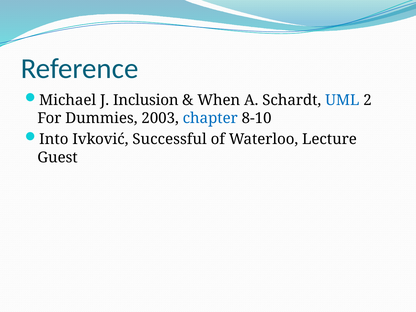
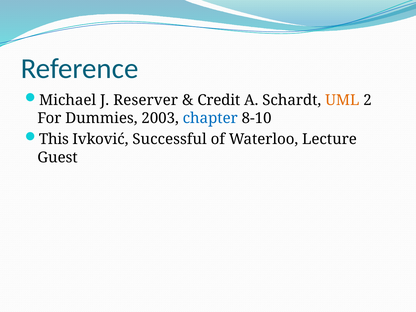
Inclusion: Inclusion -> Reserver
When: When -> Credit
UML colour: blue -> orange
Into: Into -> This
